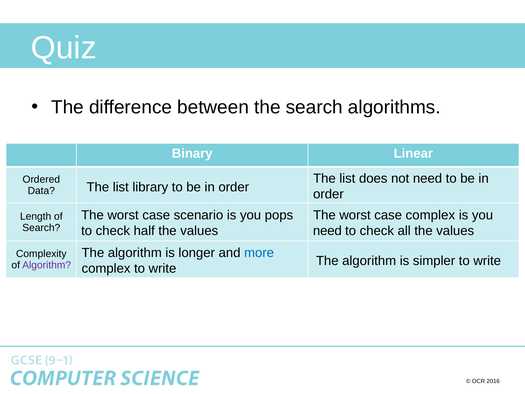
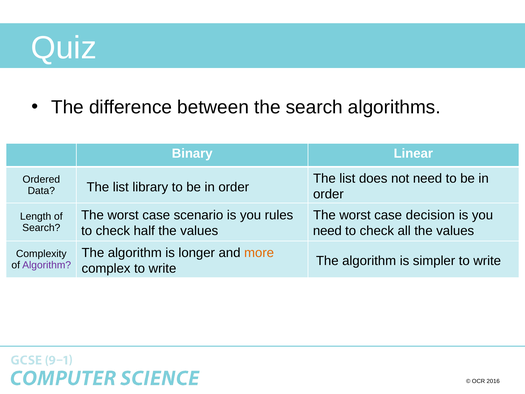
pops: pops -> rules
case complex: complex -> decision
more colour: blue -> orange
